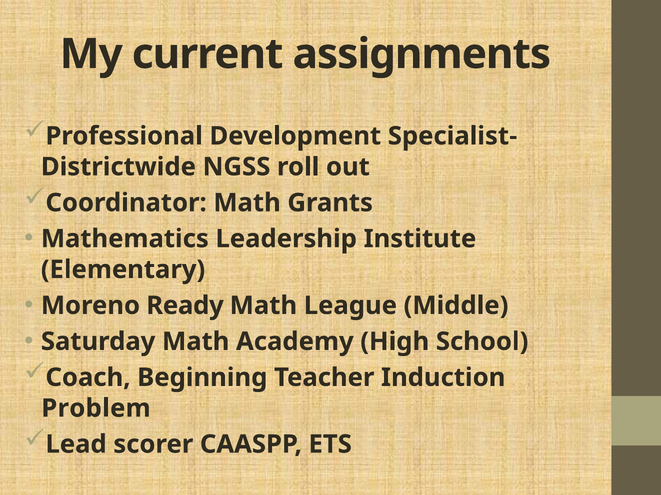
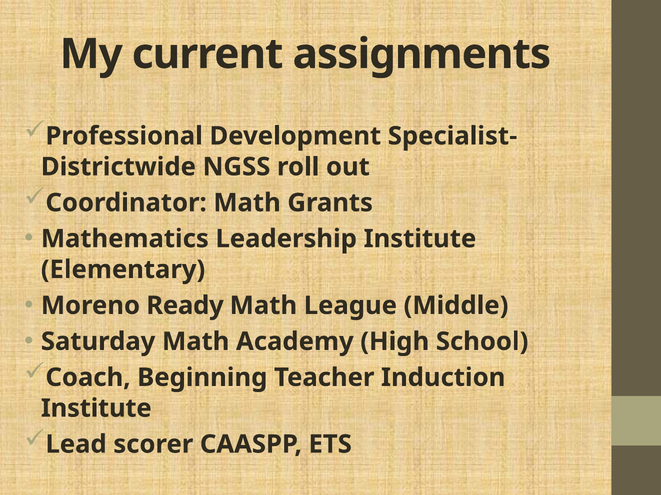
Problem at (96, 409): Problem -> Institute
